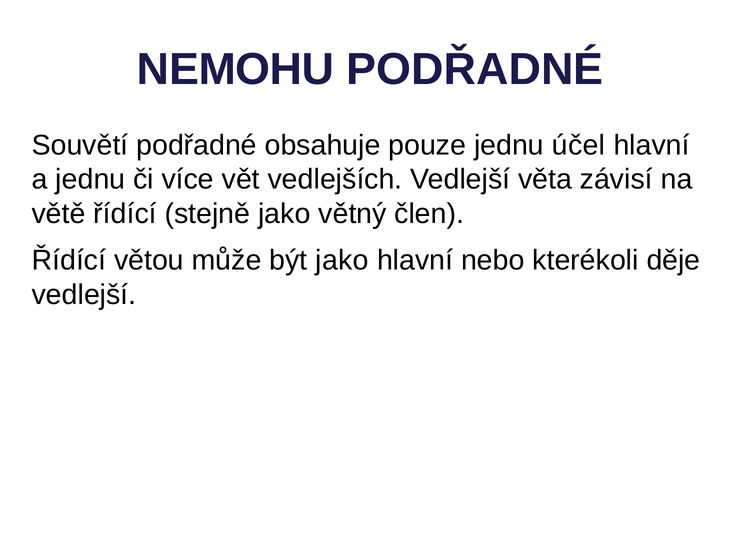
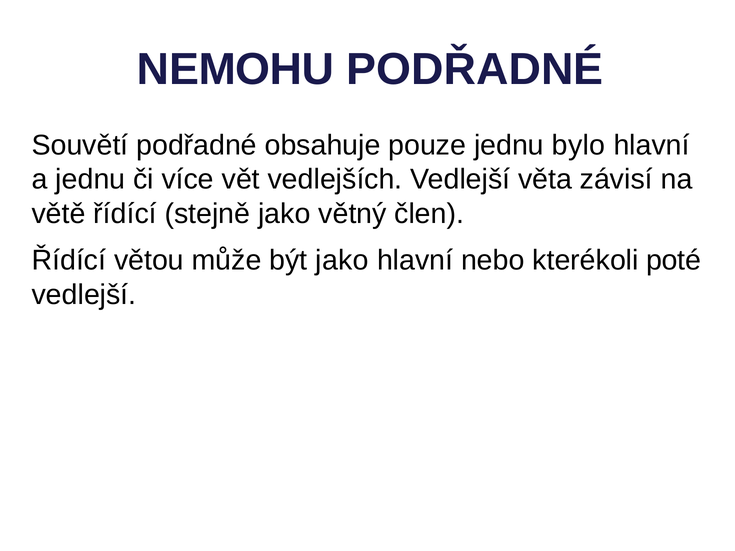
účel: účel -> bylo
děje: děje -> poté
